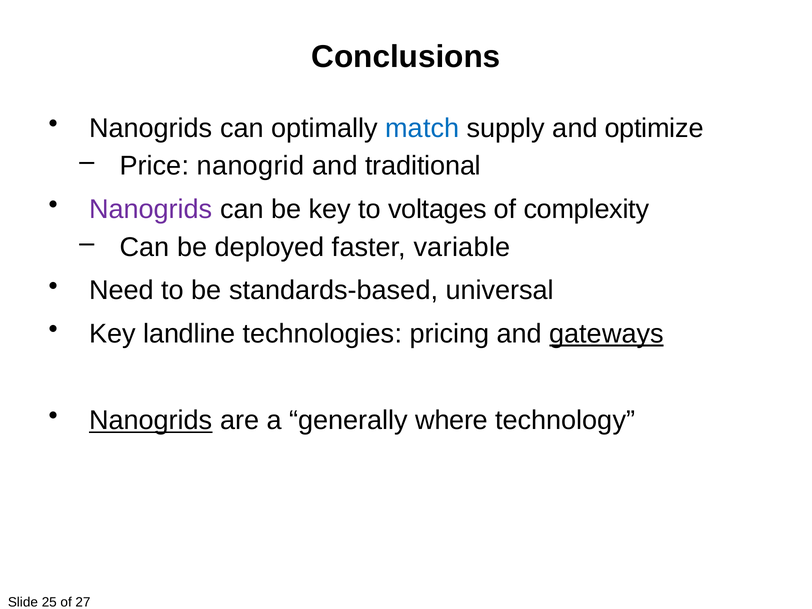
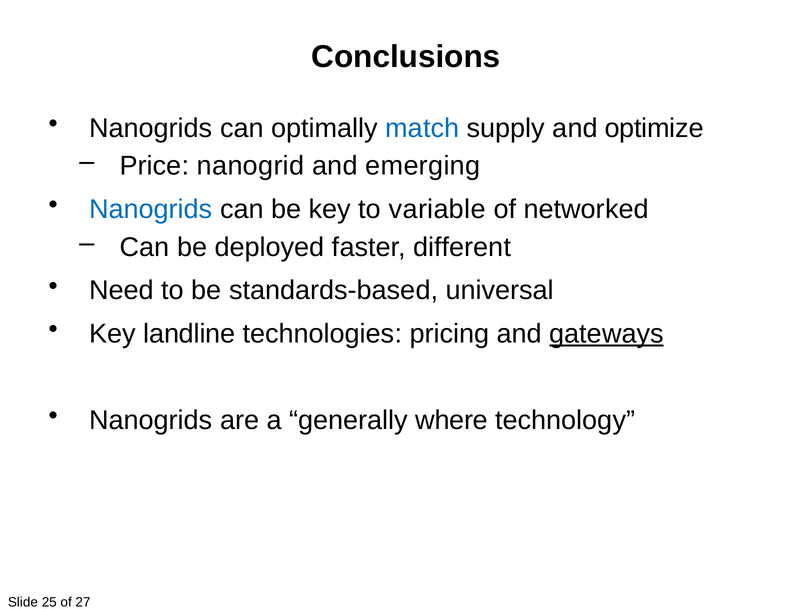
traditional: traditional -> emerging
Nanogrids at (151, 209) colour: purple -> blue
voltages: voltages -> variable
complexity: complexity -> networked
variable: variable -> different
Nanogrids at (151, 420) underline: present -> none
